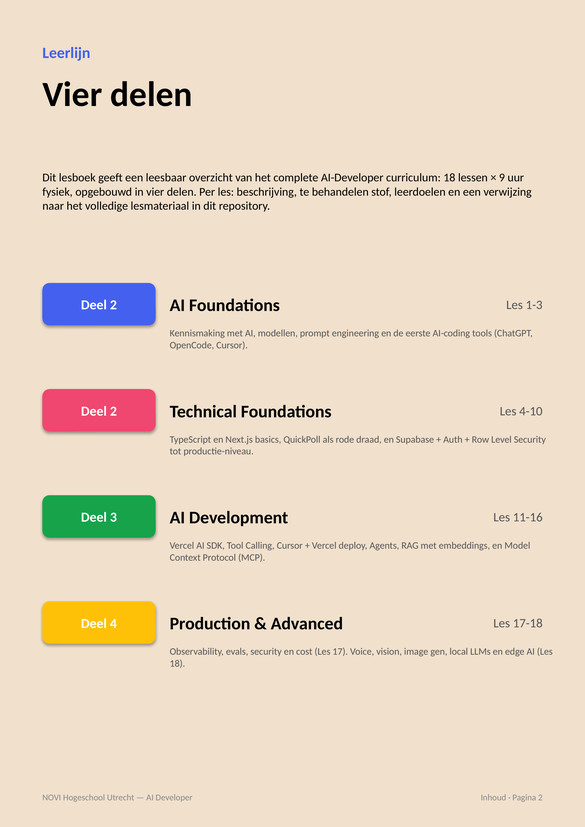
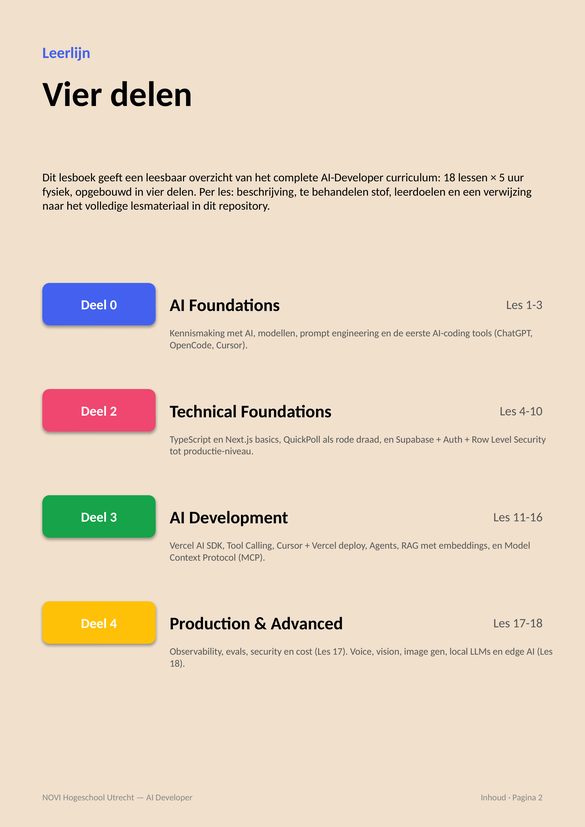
9: 9 -> 5
2 at (113, 305): 2 -> 0
